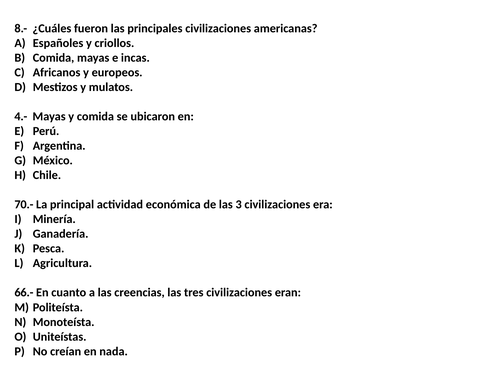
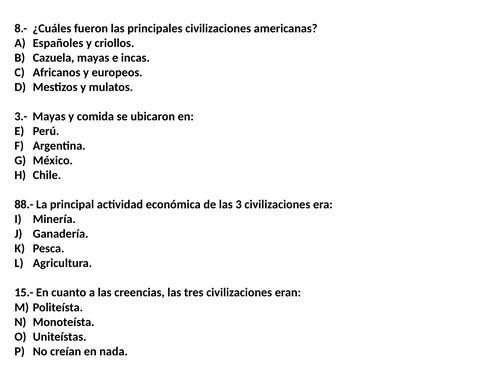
Comida at (54, 58): Comida -> Cazuela
4.-: 4.- -> 3.-
70.-: 70.- -> 88.-
66.-: 66.- -> 15.-
